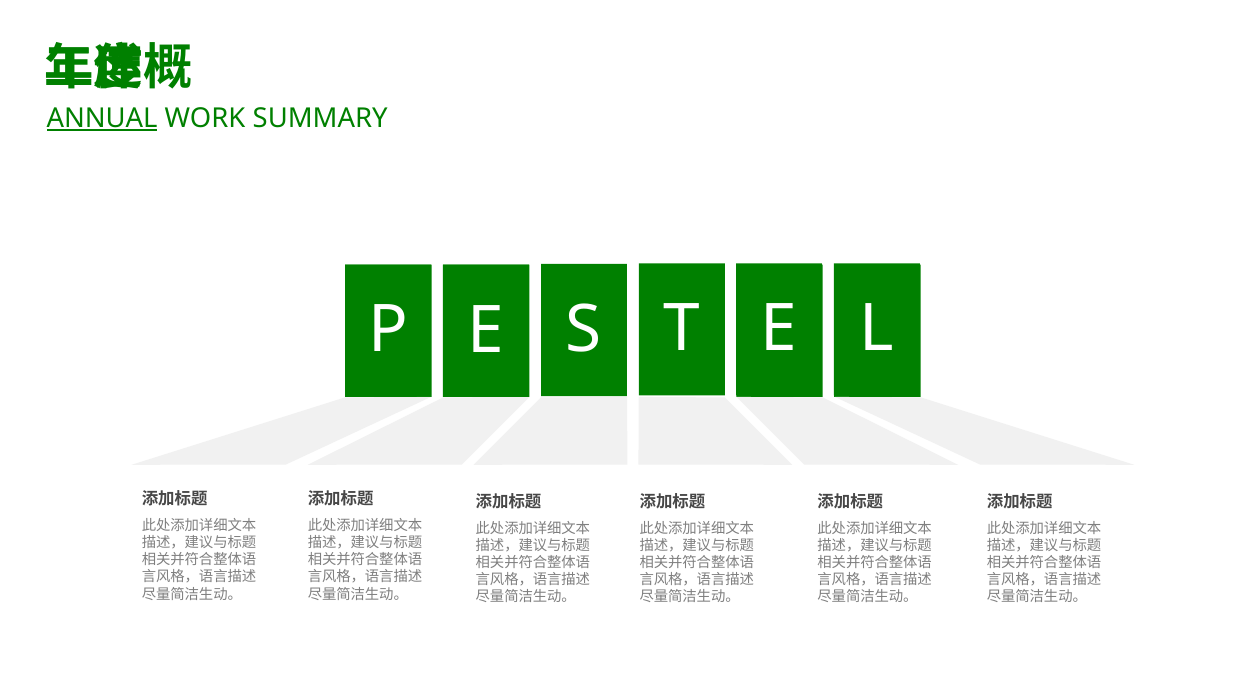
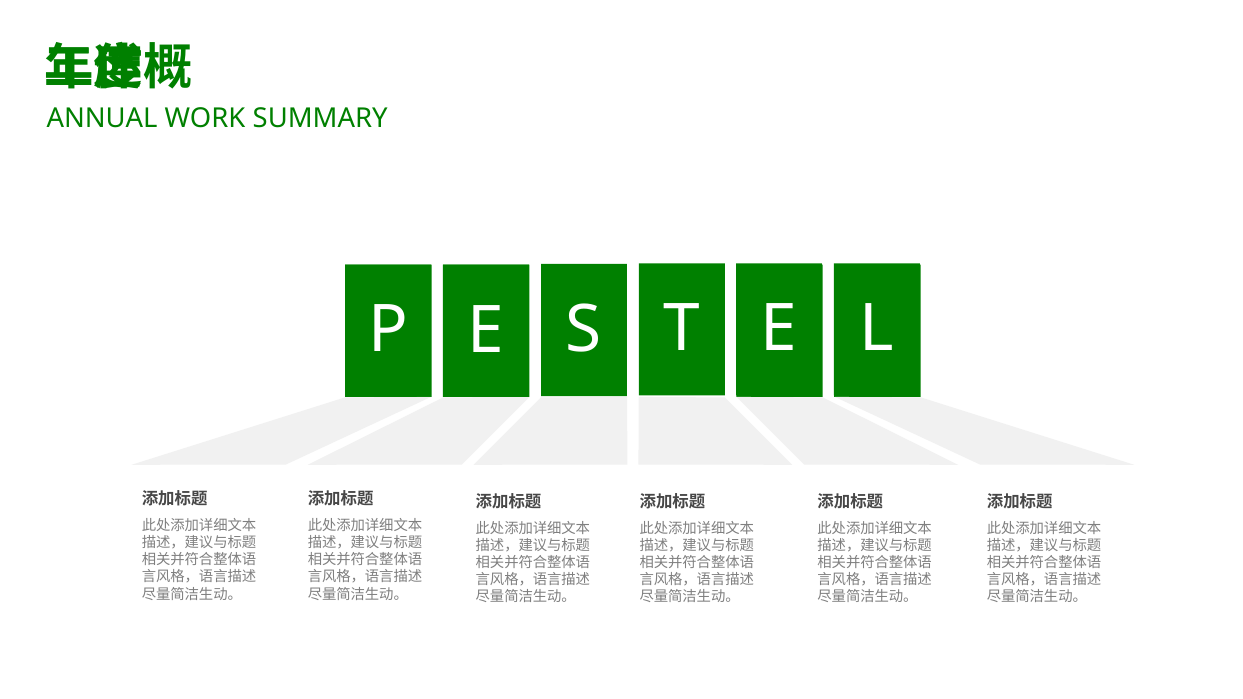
ANNUAL underline: present -> none
